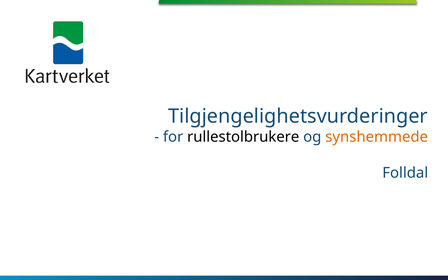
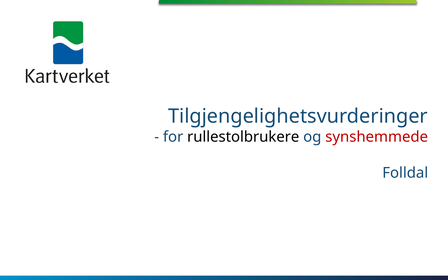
synshemmede colour: orange -> red
